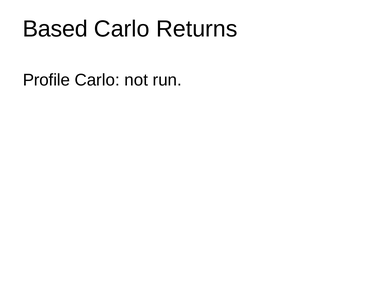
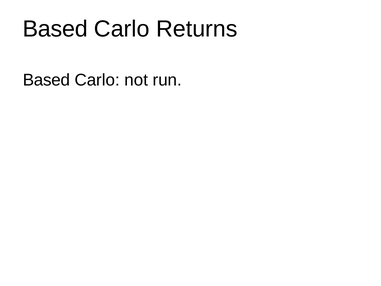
Profile at (46, 80): Profile -> Based
